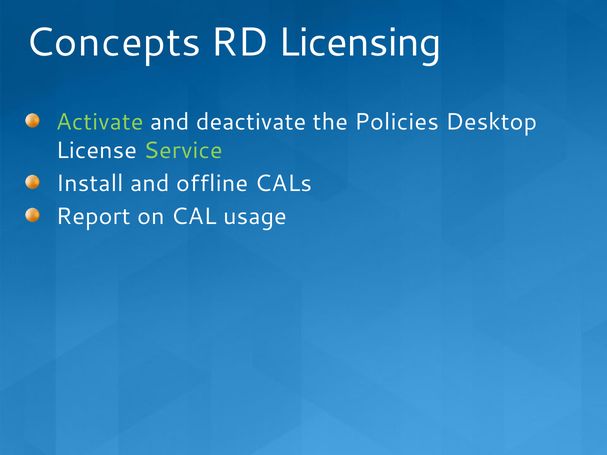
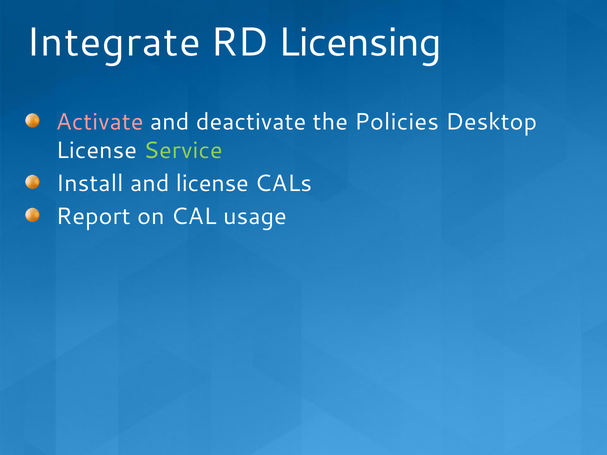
Concepts: Concepts -> Integrate
Activate colour: light green -> pink
and offline: offline -> license
